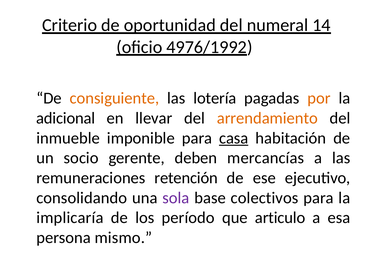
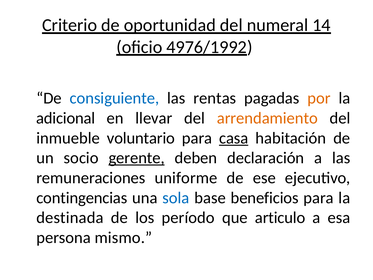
consiguiente colour: orange -> blue
lotería: lotería -> rentas
imponible: imponible -> voluntario
gerente underline: none -> present
mercancías: mercancías -> declaración
retención: retención -> uniforme
consolidando: consolidando -> contingencias
sola colour: purple -> blue
colectivos: colectivos -> beneficios
implicaría: implicaría -> destinada
